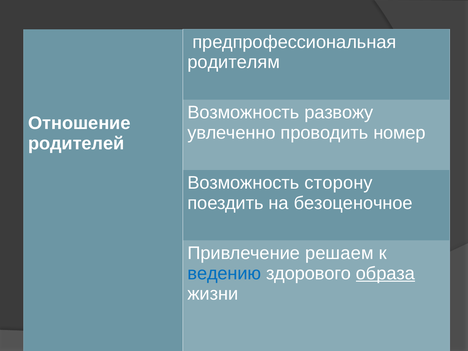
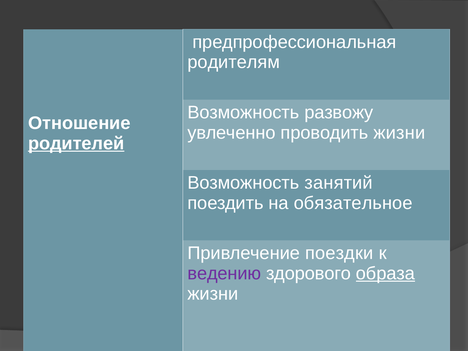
проводить номер: номер -> жизни
родителей underline: none -> present
сторону: сторону -> занятий
безоценочное: безоценочное -> обязательное
решаем: решаем -> поездки
ведению colour: blue -> purple
